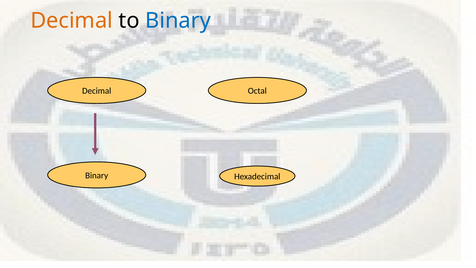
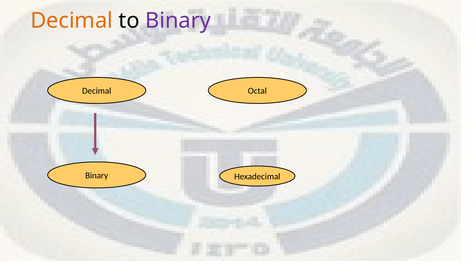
Binary at (178, 21) colour: blue -> purple
